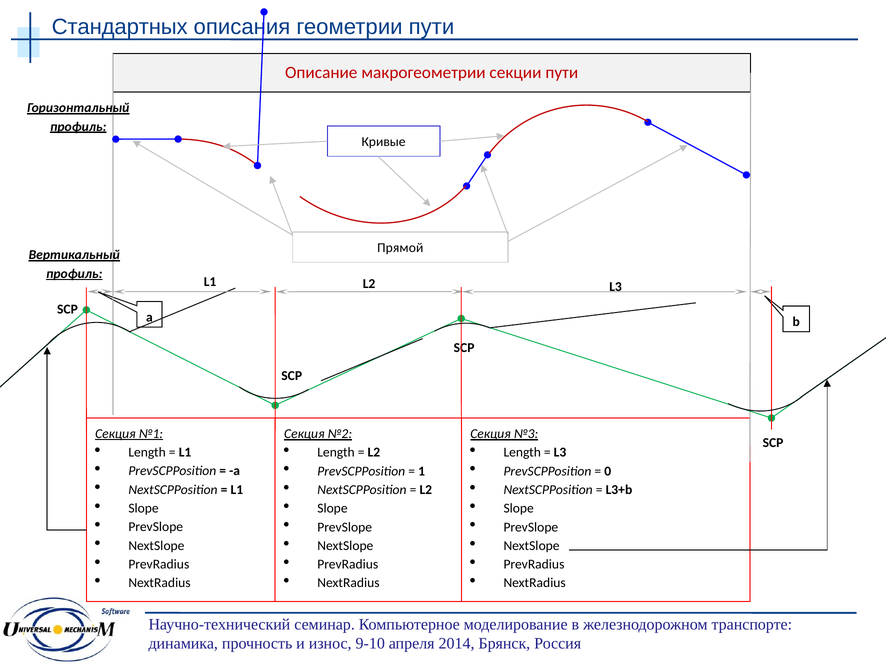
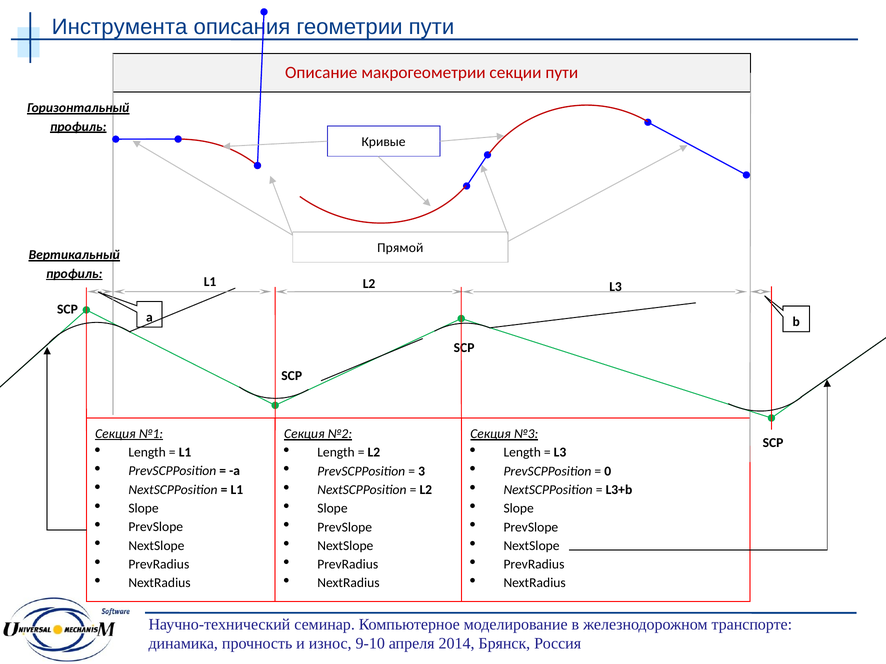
Стандартных: Стандартных -> Инструмента
1: 1 -> 3
